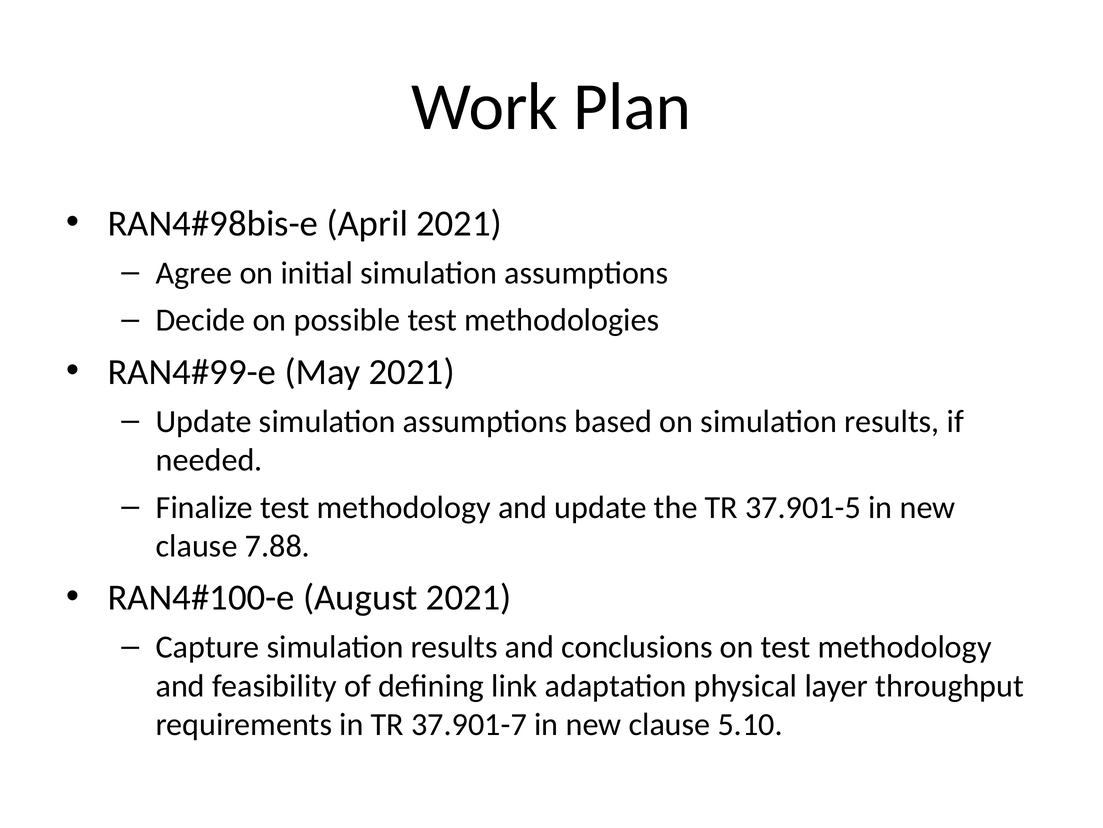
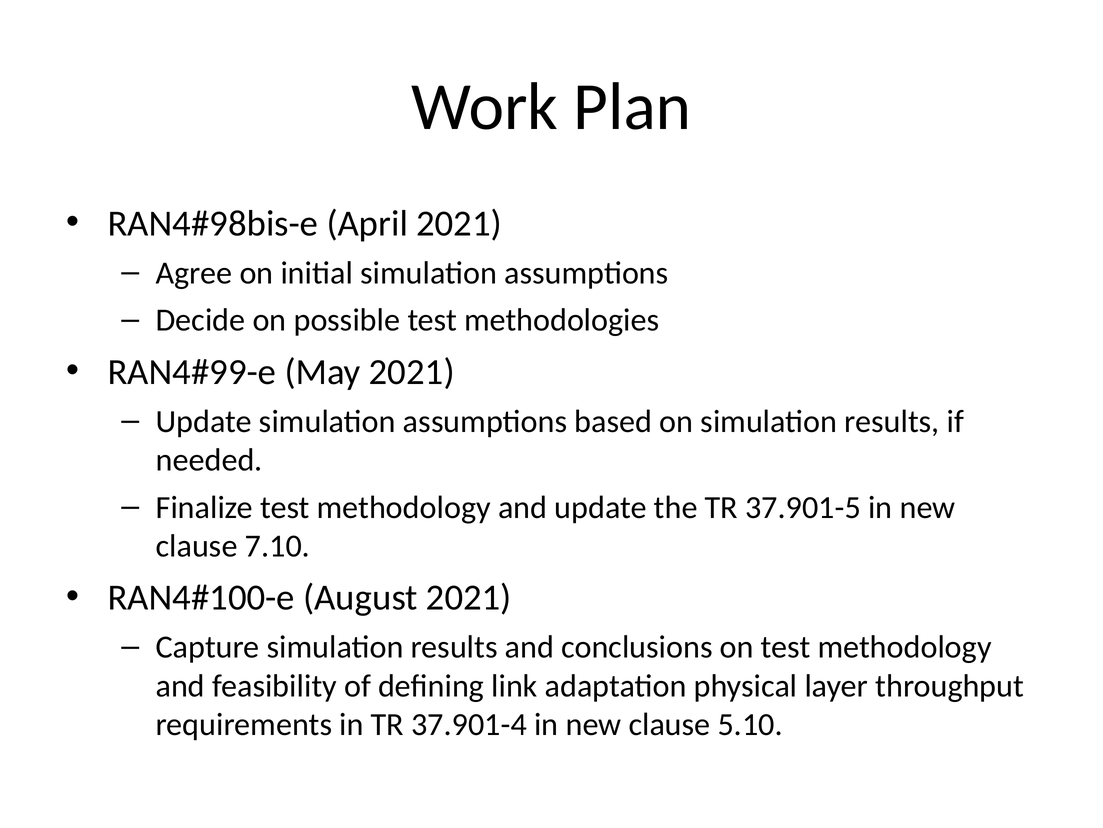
7.88: 7.88 -> 7.10
37.901-7: 37.901-7 -> 37.901-4
